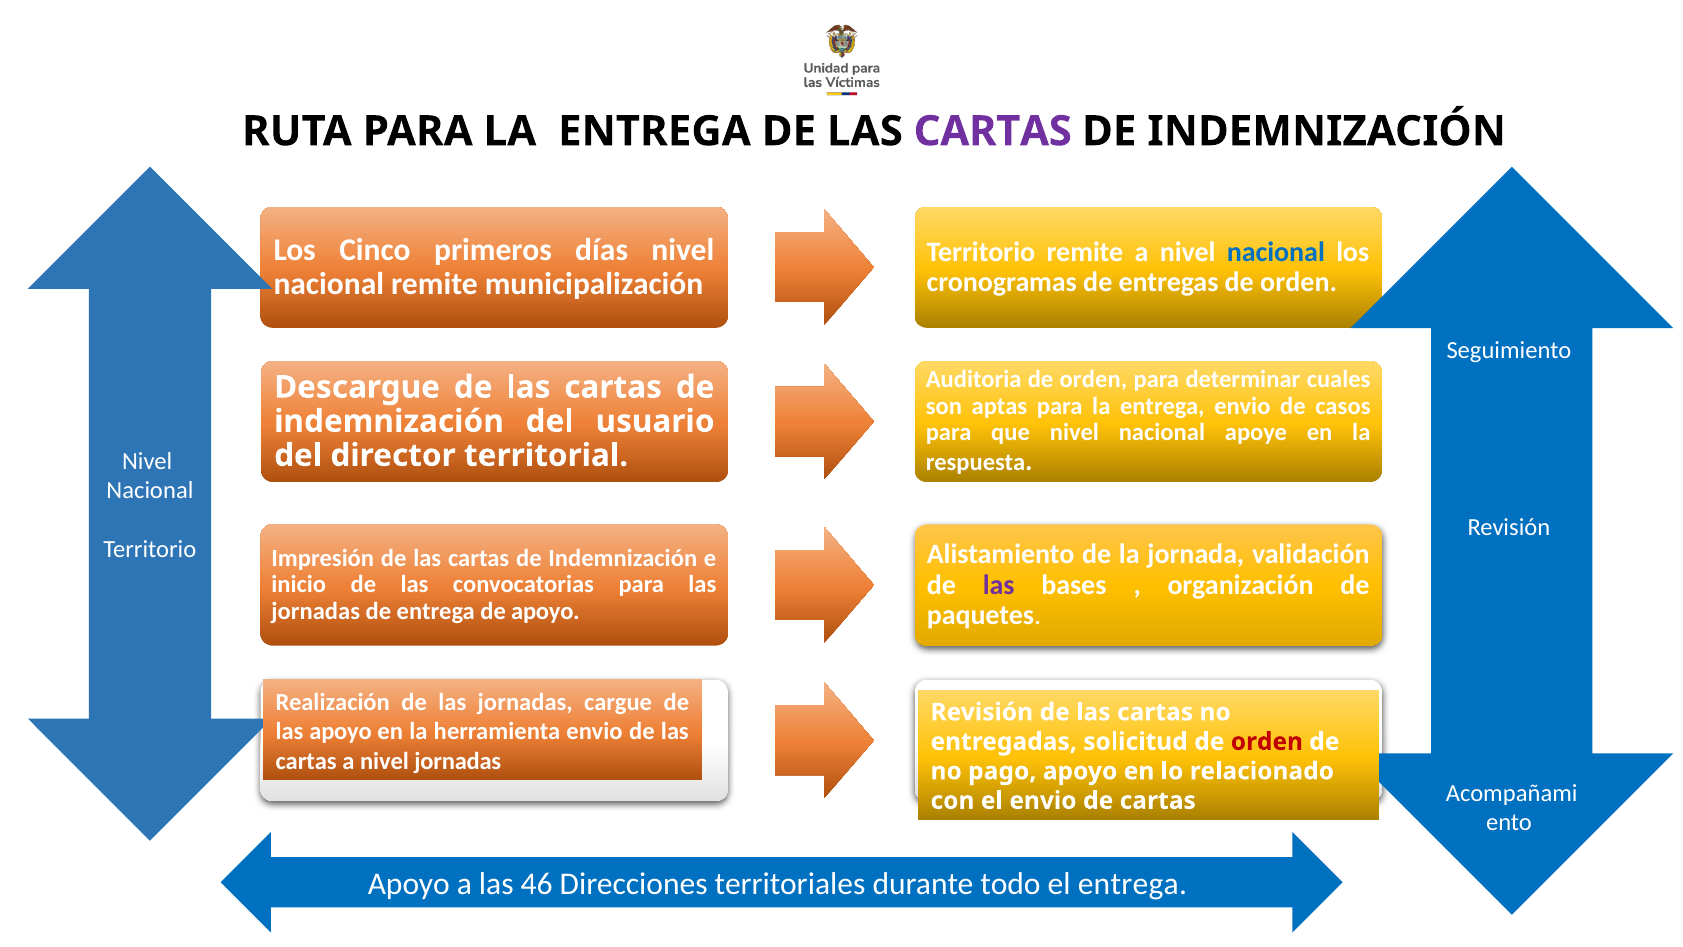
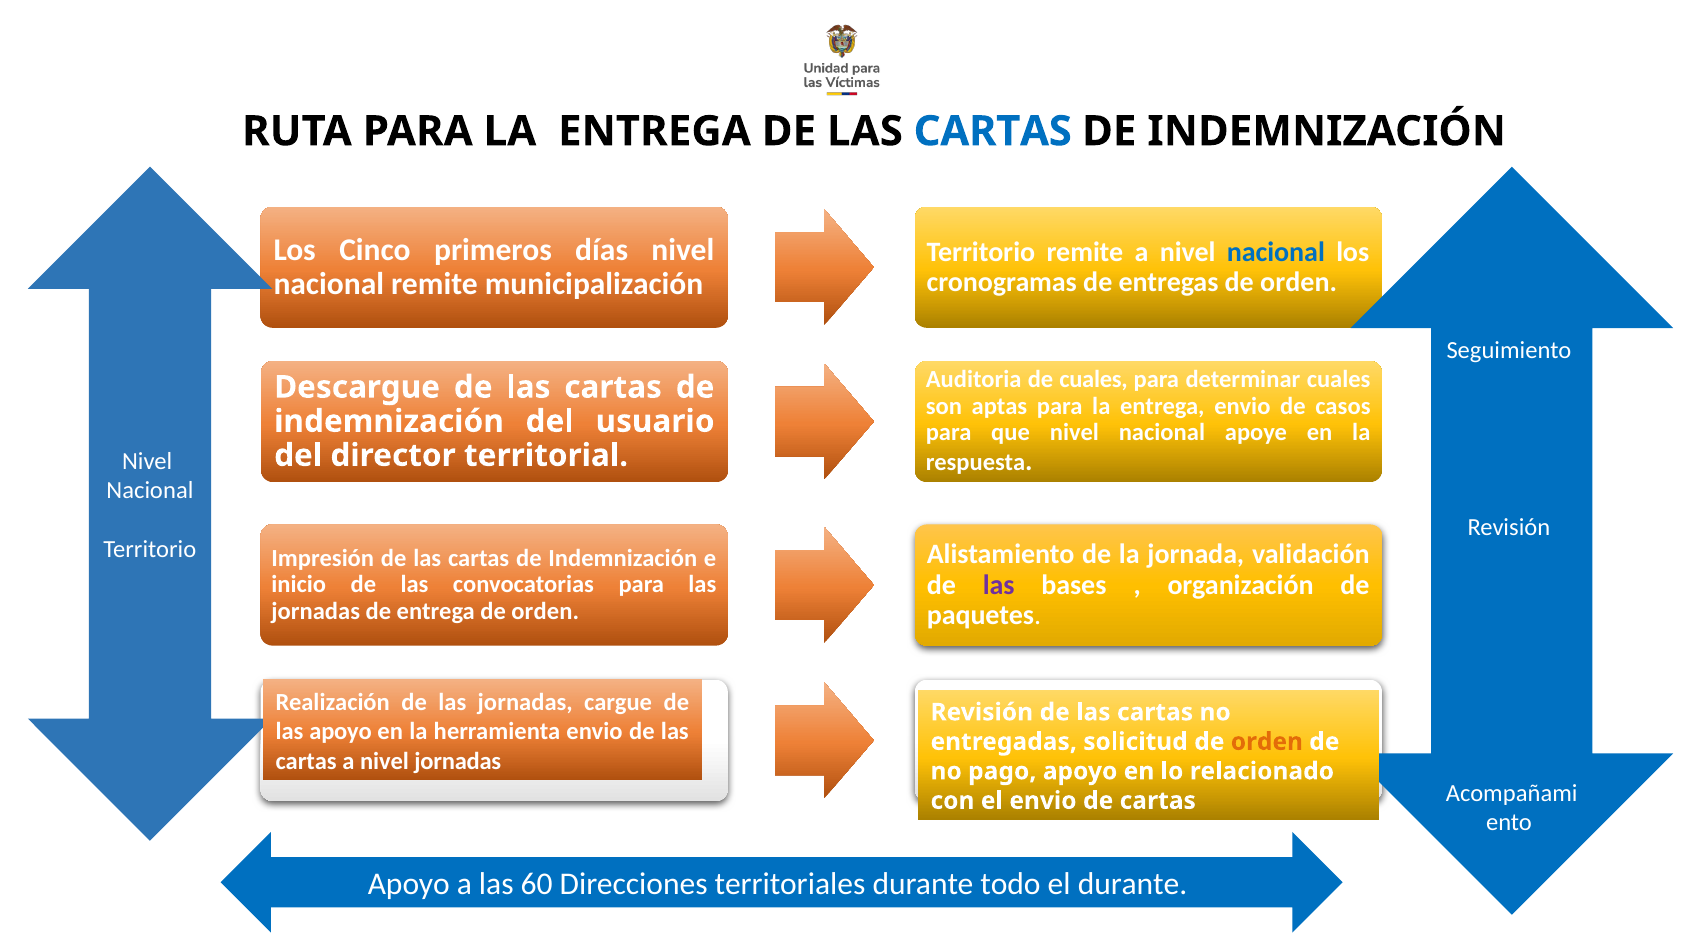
CARTAS at (993, 131) colour: purple -> blue
orden at (1093, 380): orden -> cuales
entrega de apoyo: apoyo -> orden
orden at (1267, 741) colour: red -> orange
46: 46 -> 60
el entrega: entrega -> durante
